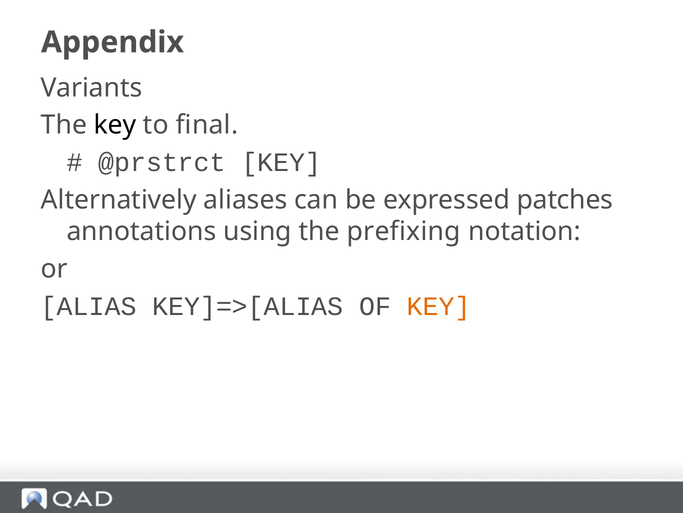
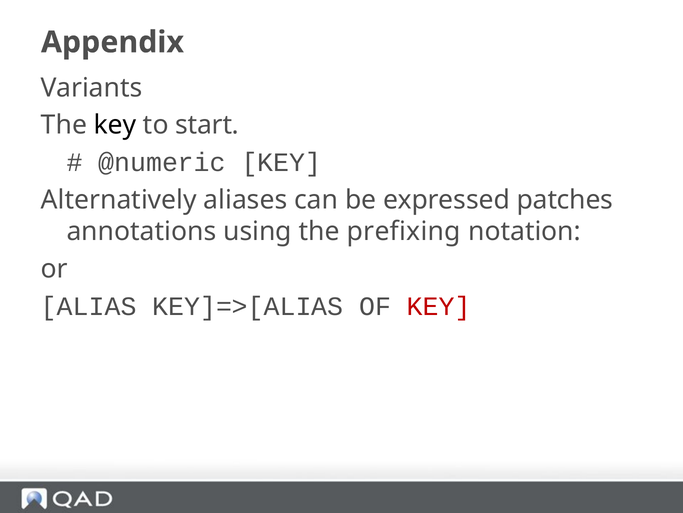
final: final -> start
@prstrct: @prstrct -> @numeric
KEY at (439, 306) colour: orange -> red
